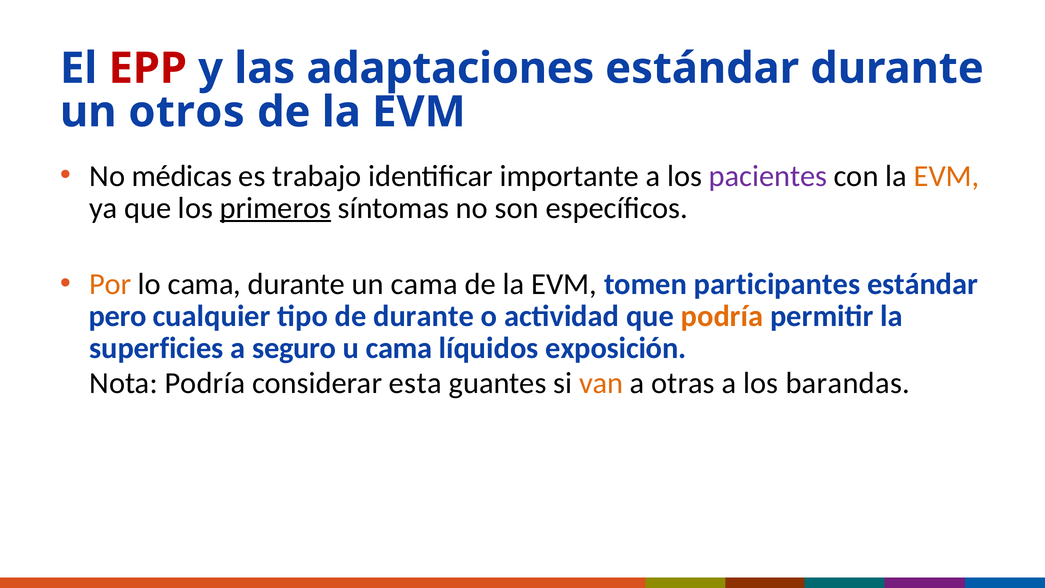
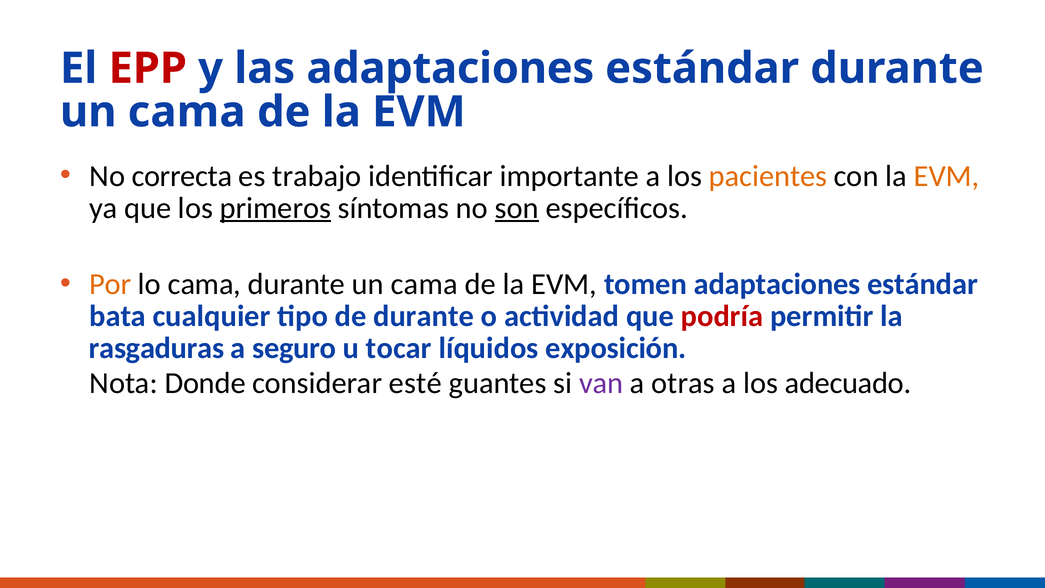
otros at (187, 112): otros -> cama
médicas: médicas -> correcta
pacientes colour: purple -> orange
son underline: none -> present
tomen participantes: participantes -> adaptaciones
pero: pero -> bata
podría at (722, 316) colour: orange -> red
superficies: superficies -> rasgaduras
u cama: cama -> tocar
Nota Podría: Podría -> Donde
esta: esta -> esté
van colour: orange -> purple
barandas: barandas -> adecuado
